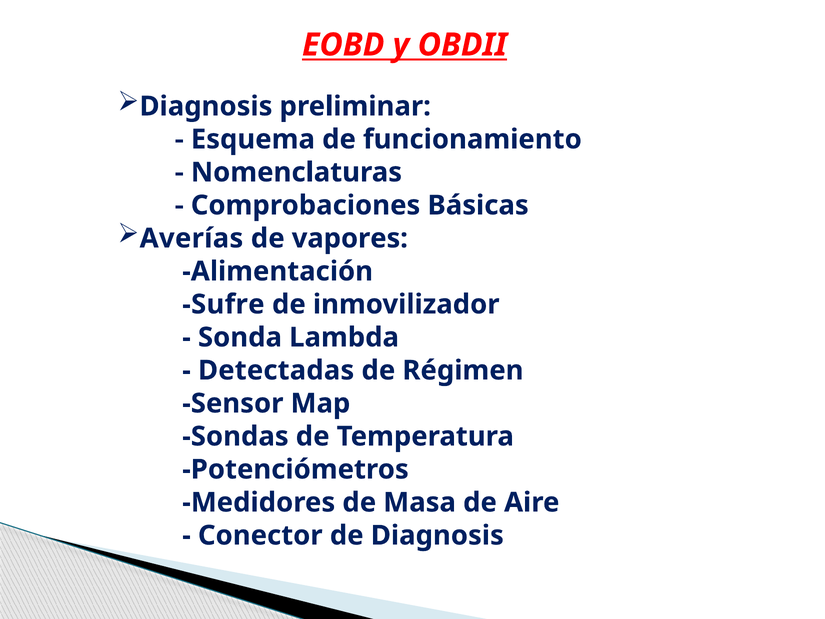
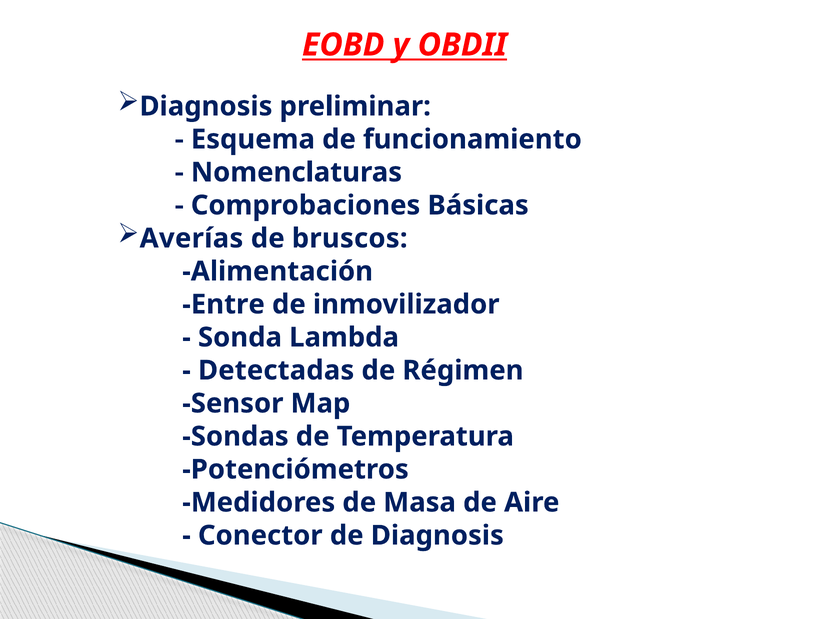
vapores: vapores -> bruscos
Sufre: Sufre -> Entre
